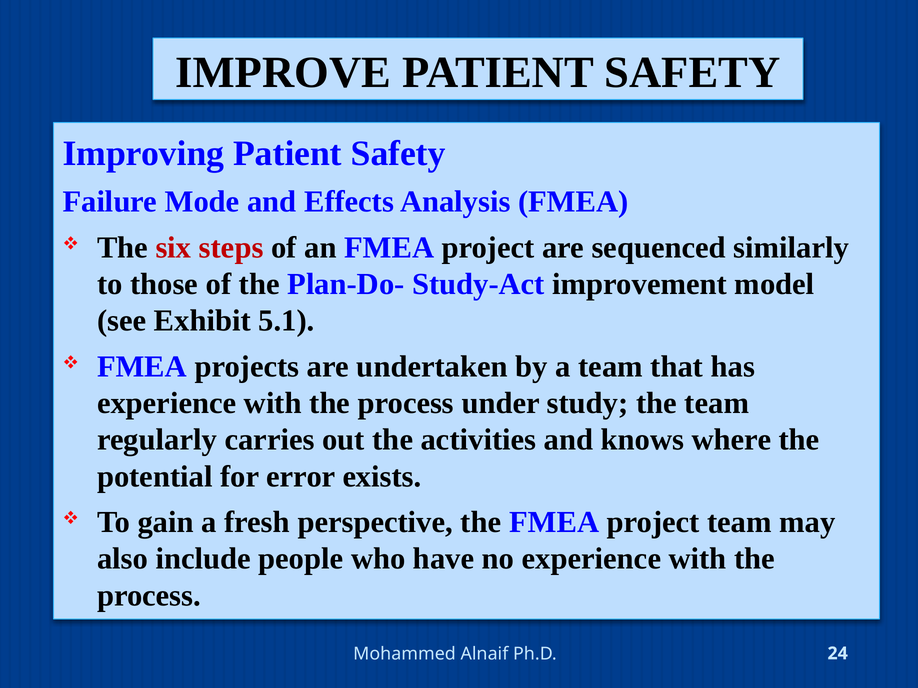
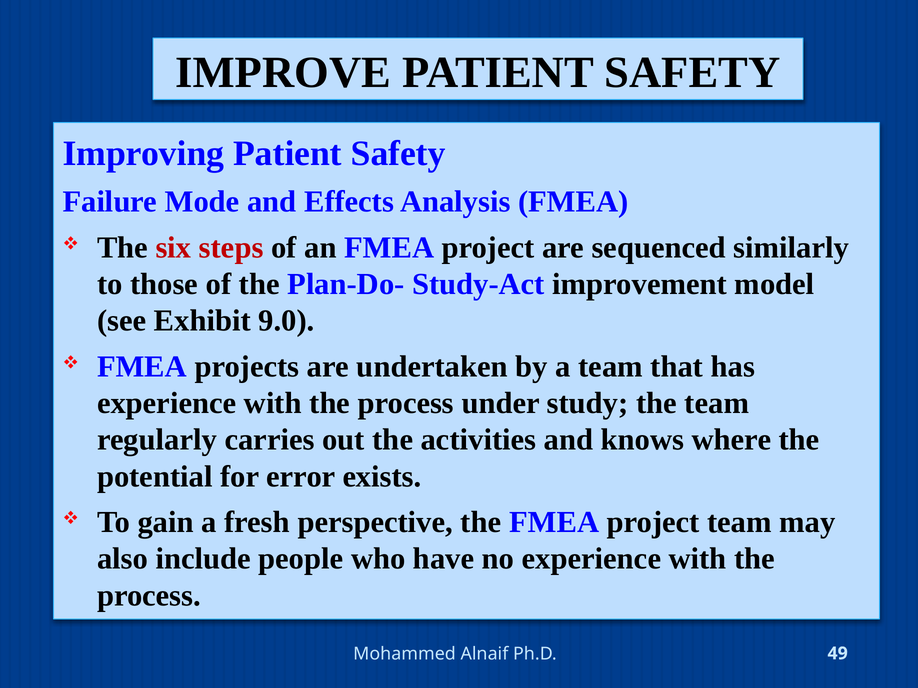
5.1: 5.1 -> 9.0
24: 24 -> 49
